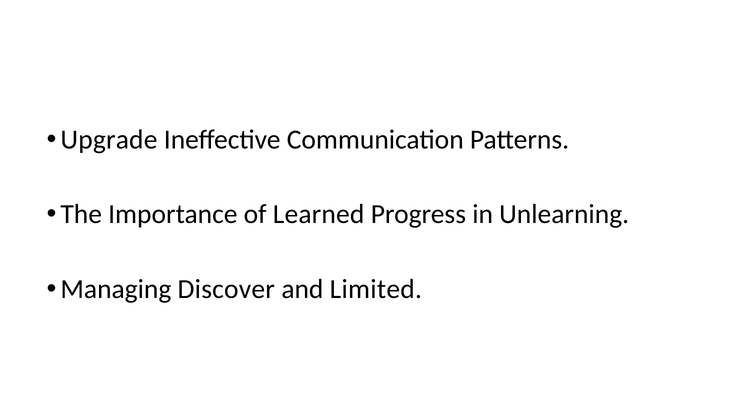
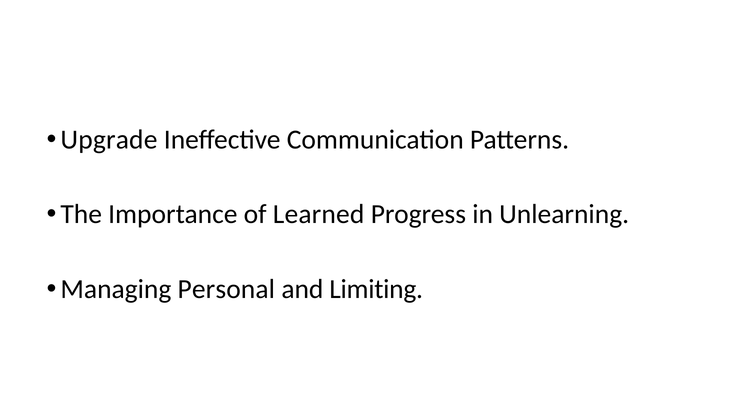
Discover: Discover -> Personal
Limited: Limited -> Limiting
